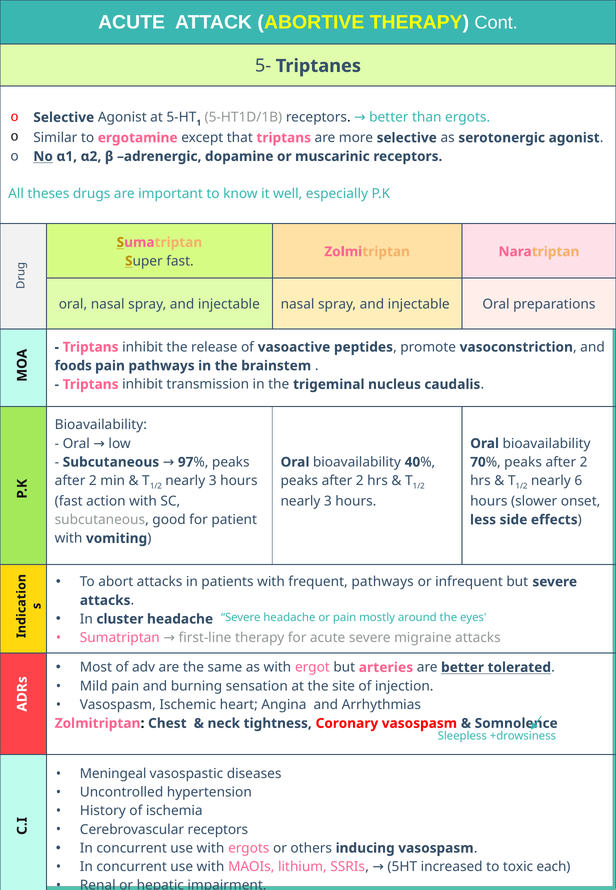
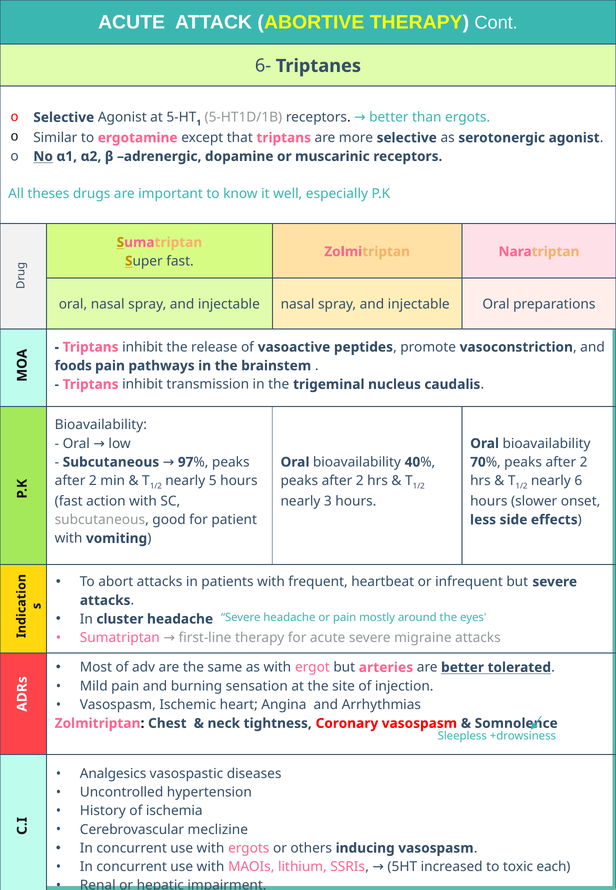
5-: 5- -> 6-
3 at (213, 481): 3 -> 5
frequent pathways: pathways -> heartbeat
Meningeal: Meningeal -> Analgesics
Cerebrovascular receptors: receptors -> meclizine
